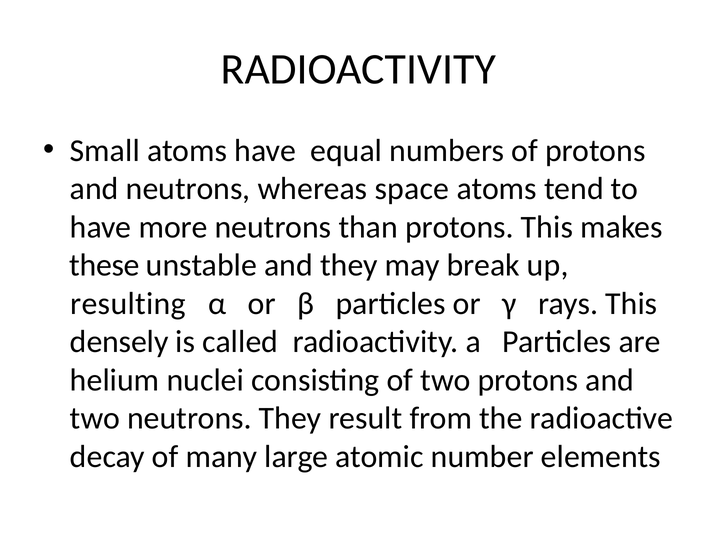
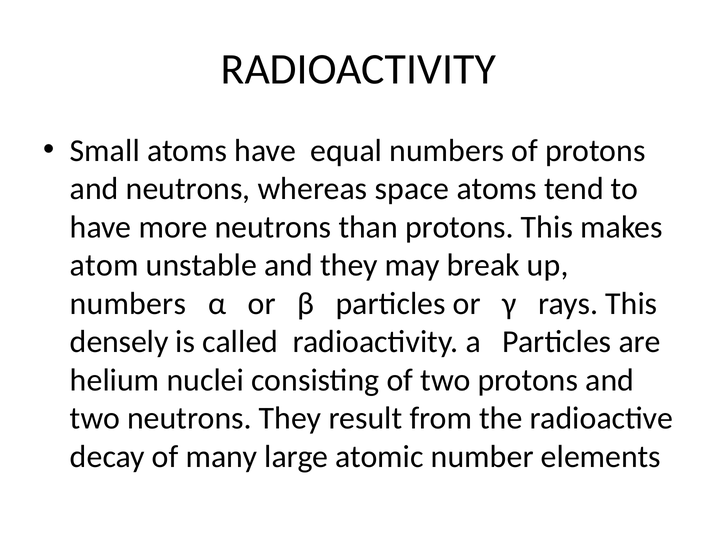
these: these -> atom
resulting at (128, 303): resulting -> numbers
